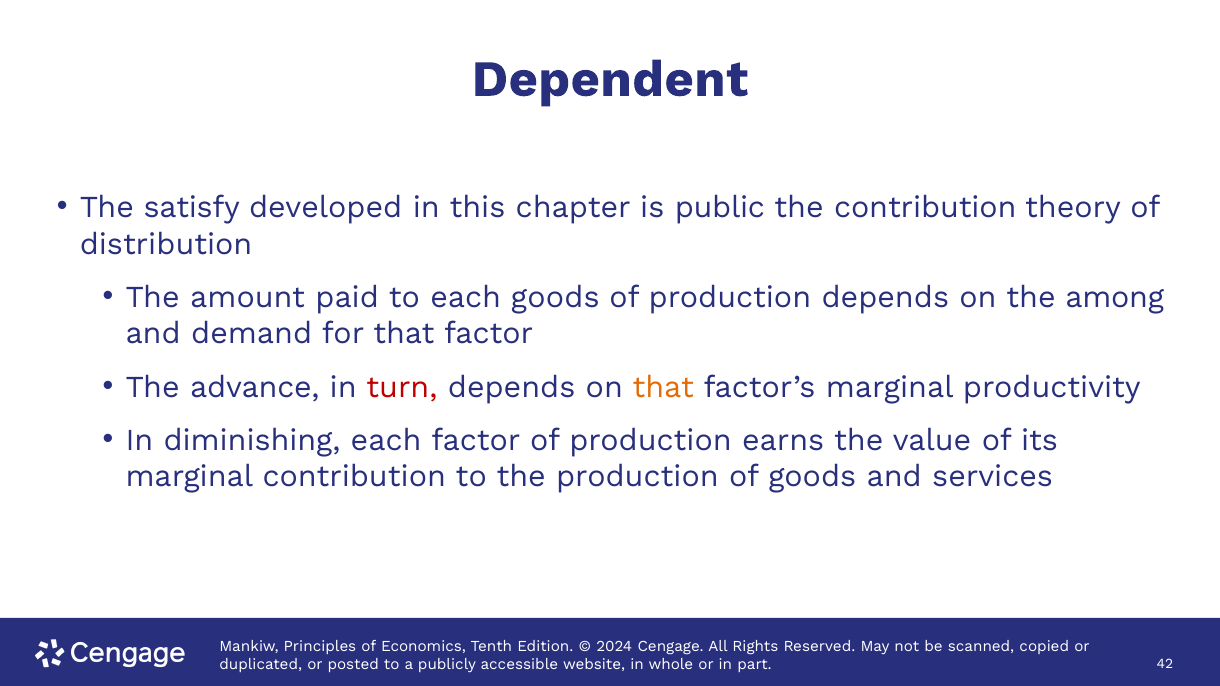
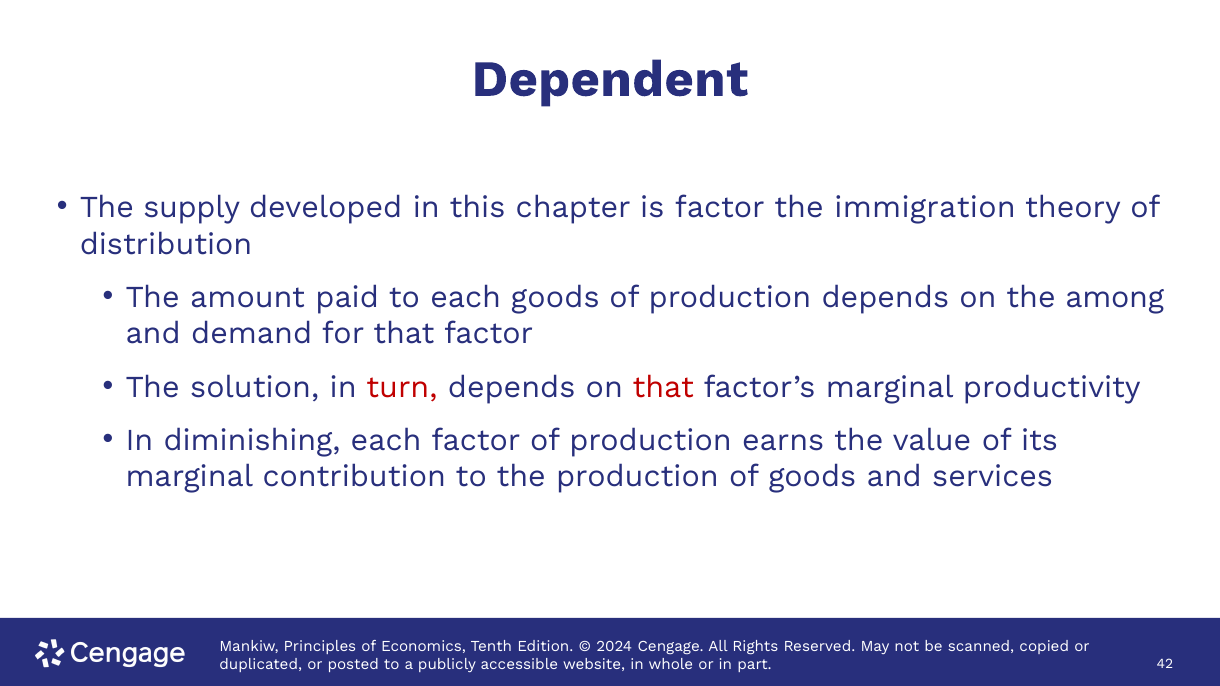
satisfy: satisfy -> supply
is public: public -> factor
the contribution: contribution -> immigration
advance: advance -> solution
that at (663, 387) colour: orange -> red
